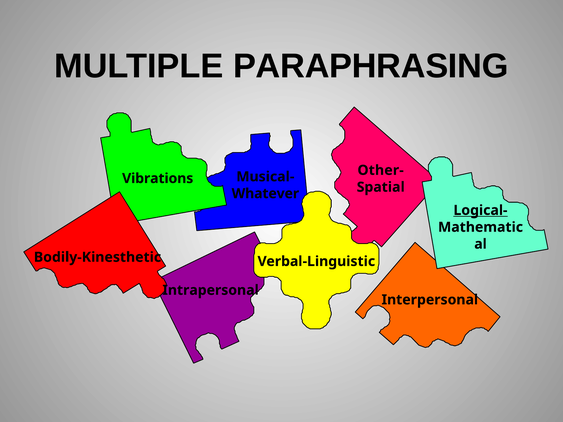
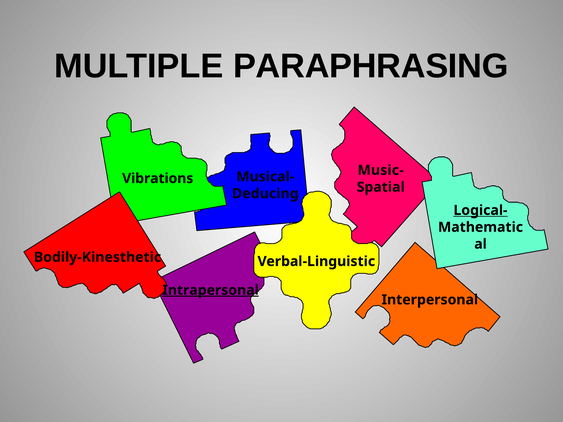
Other-: Other- -> Music-
Whatever: Whatever -> Deducing
Intrapersonal underline: none -> present
